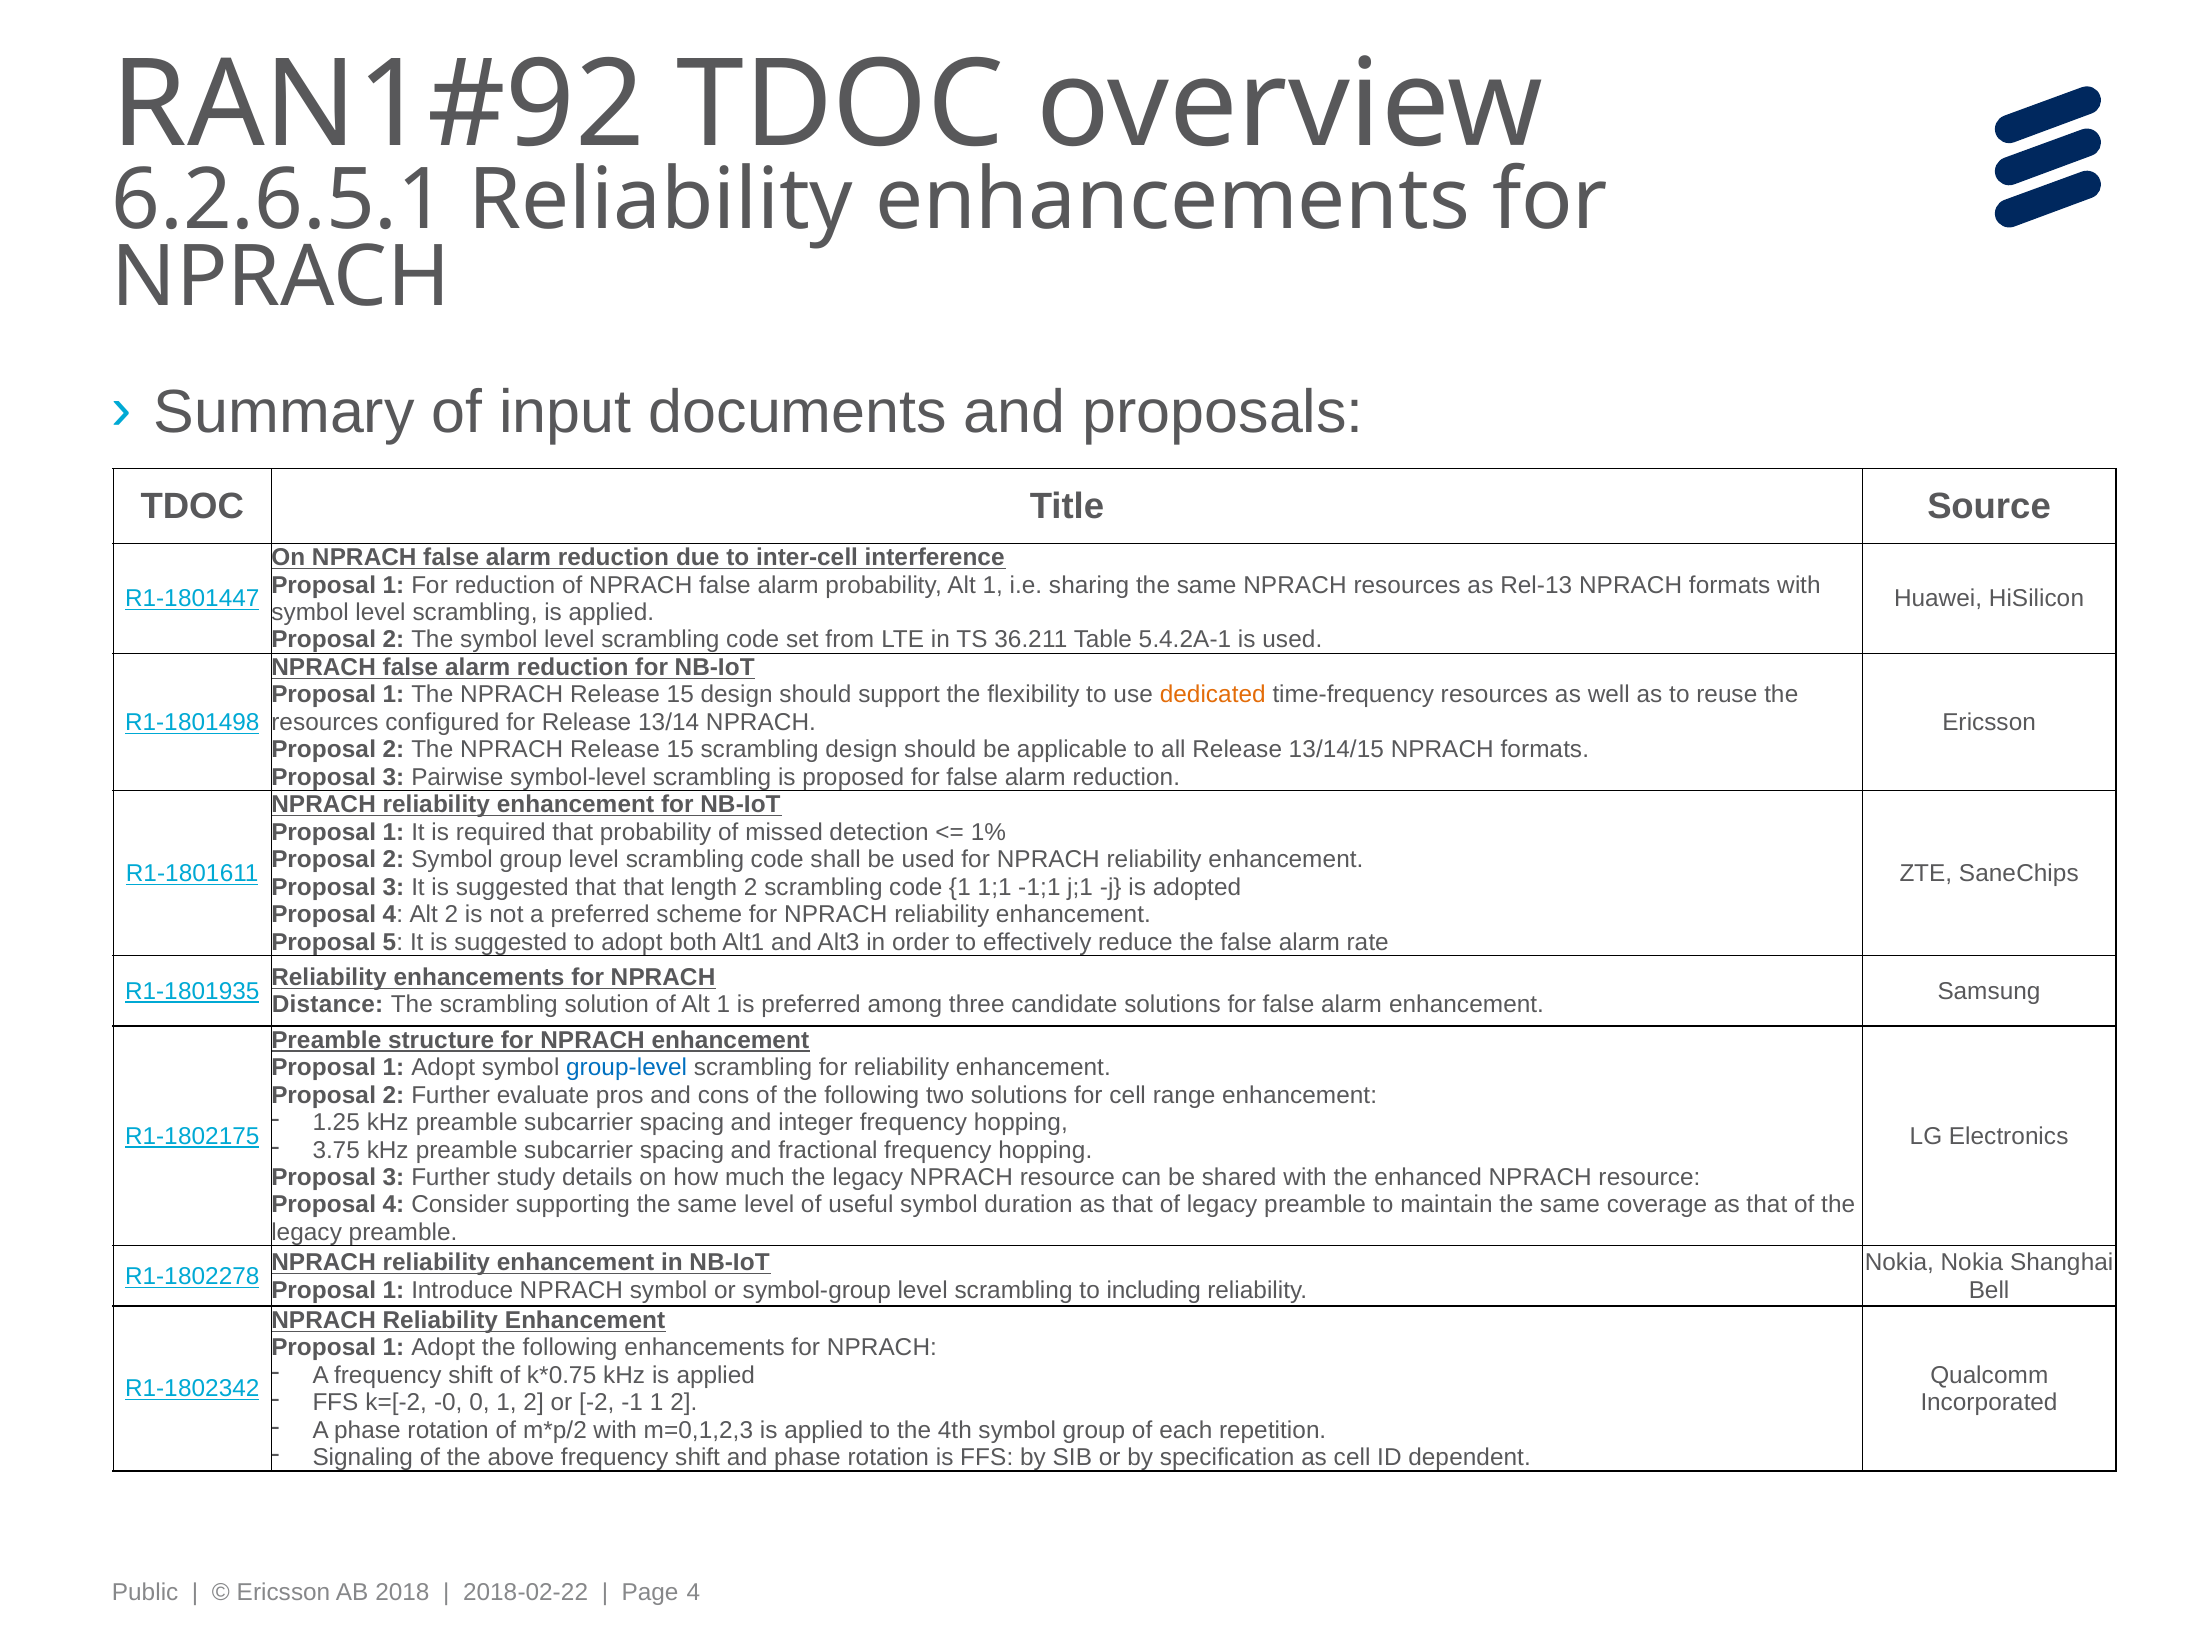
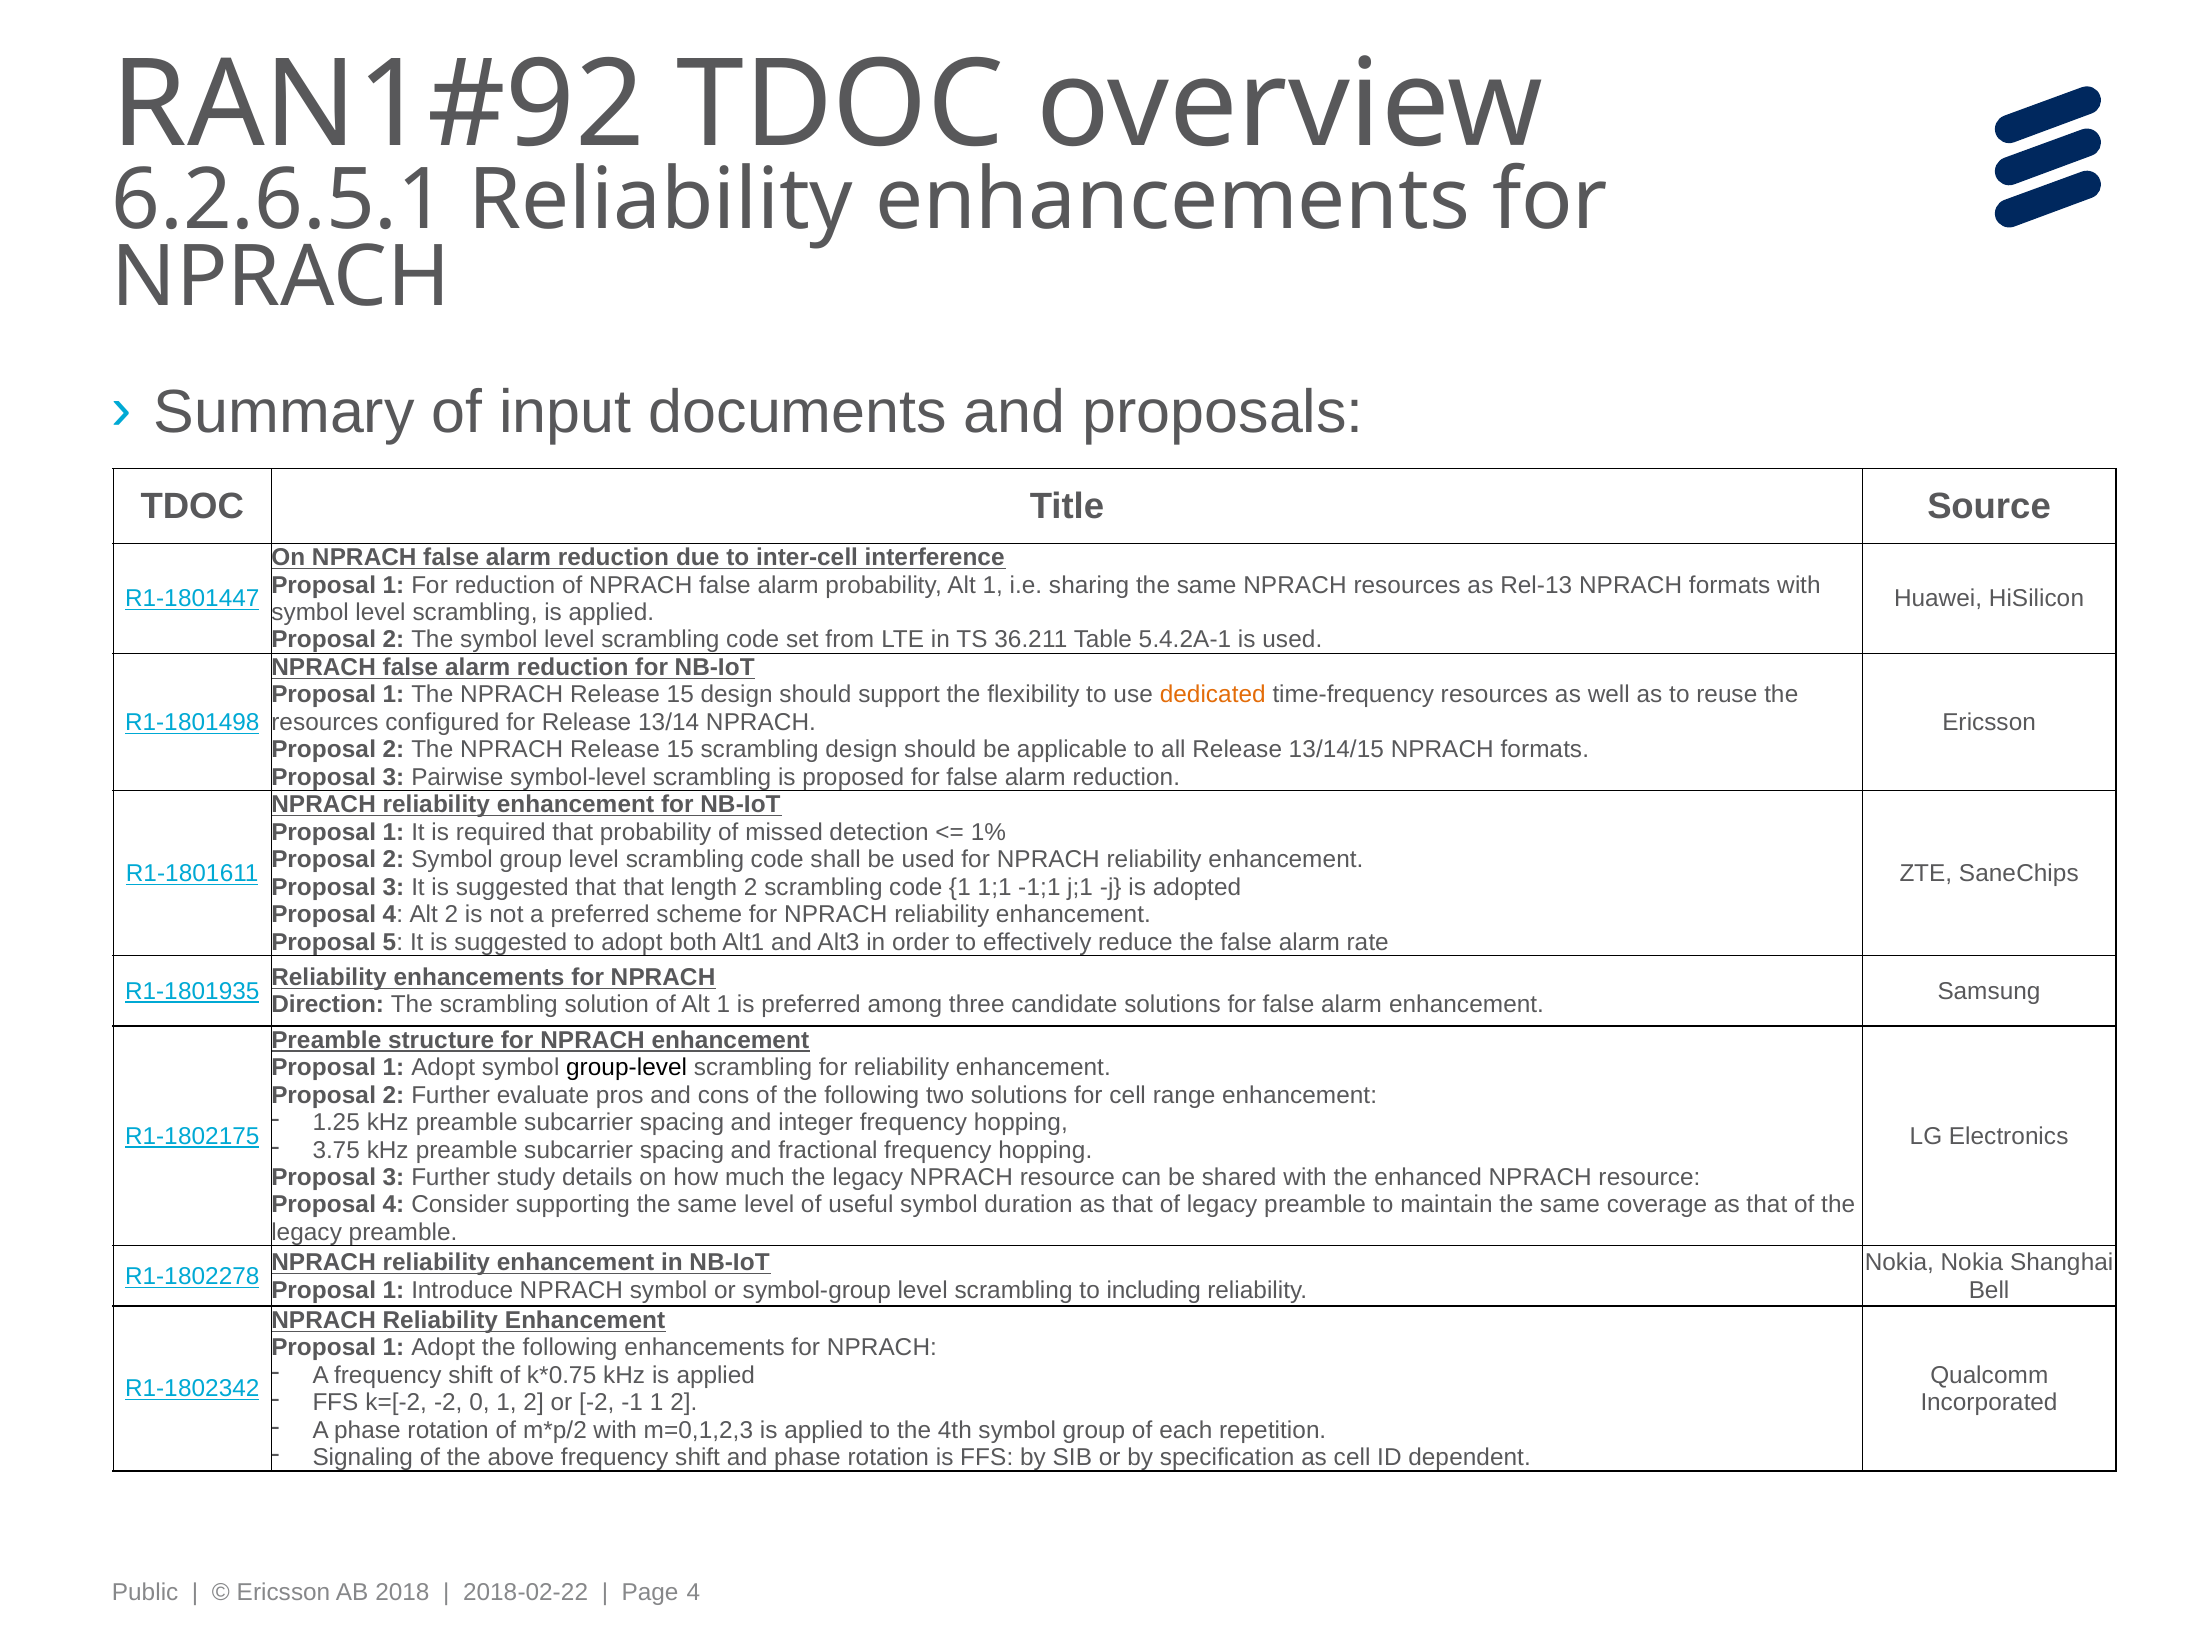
Distance: Distance -> Direction
group-level colour: blue -> black
k=[-2 -0: -0 -> -2
